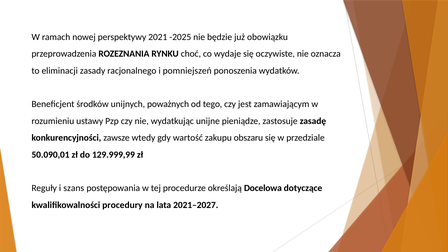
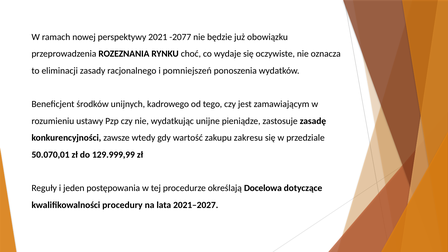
-2025: -2025 -> -2077
poważnych: poważnych -> kadrowego
obszaru: obszaru -> zakresu
50.090,01: 50.090,01 -> 50.070,01
szans: szans -> jeden
